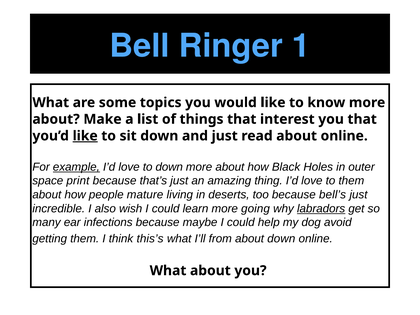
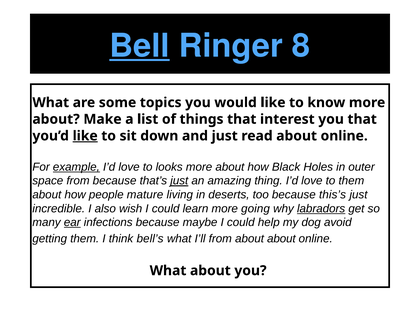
Bell underline: none -> present
1: 1 -> 8
to down: down -> looks
space print: print -> from
just at (179, 181) underline: none -> present
bell’s: bell’s -> this’s
ear underline: none -> present
this’s: this’s -> bell’s
about down: down -> about
